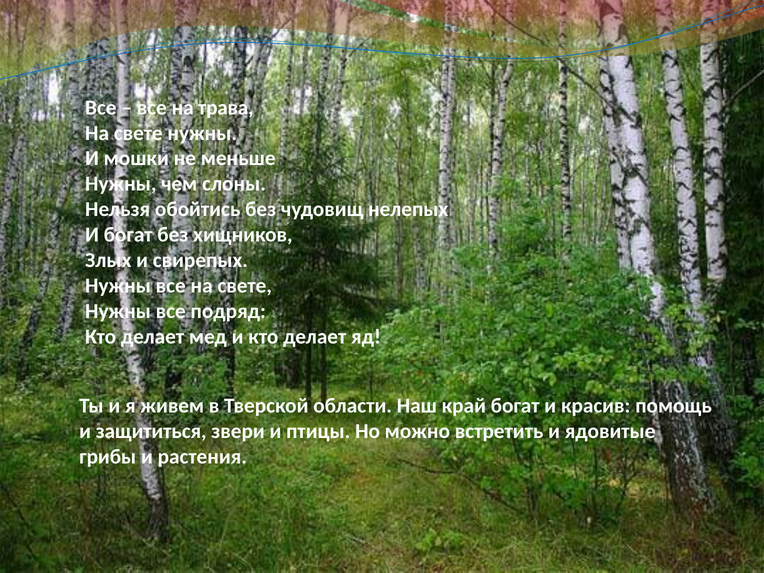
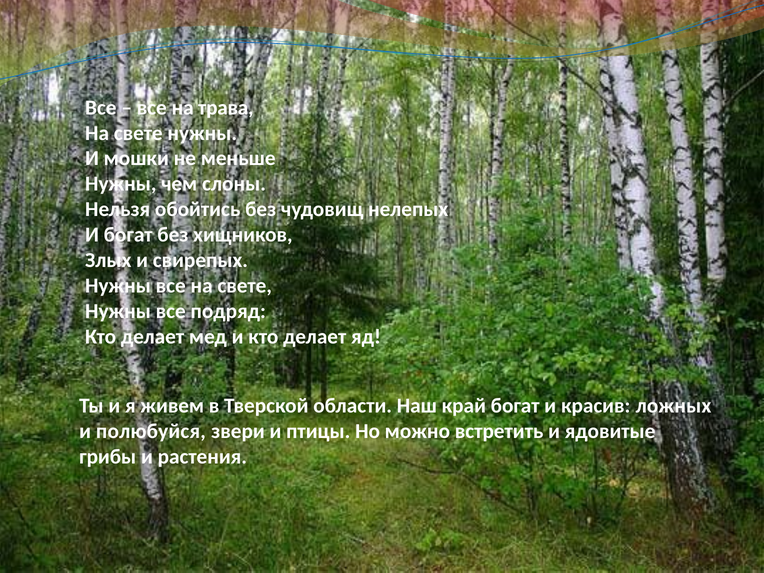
помощь: помощь -> ложных
защититься: защититься -> полюбуйся
